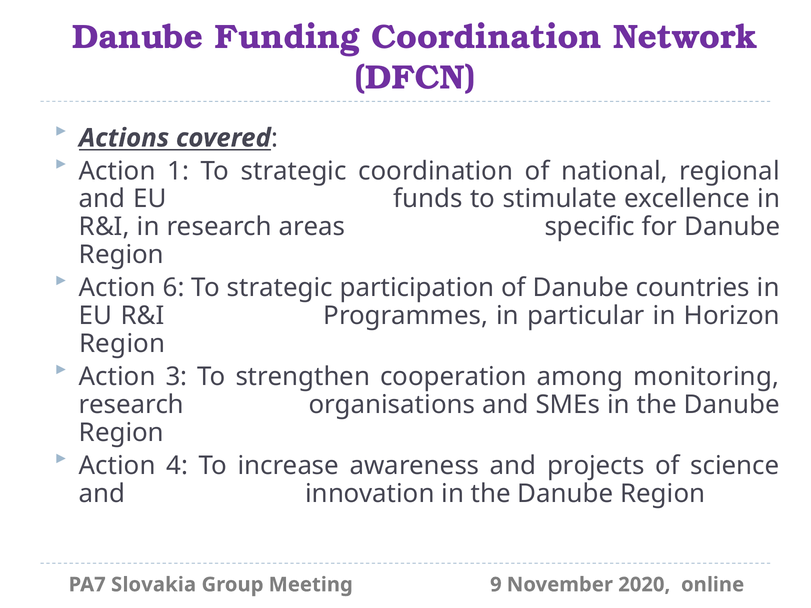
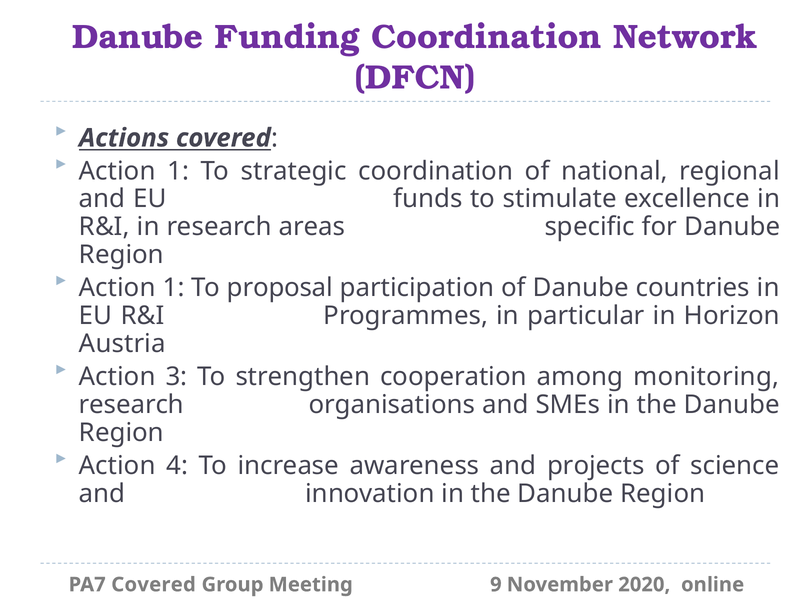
6 at (174, 288): 6 -> 1
strategic at (280, 288): strategic -> proposal
Region at (122, 344): Region -> Austria
PA7 Slovakia: Slovakia -> Covered
